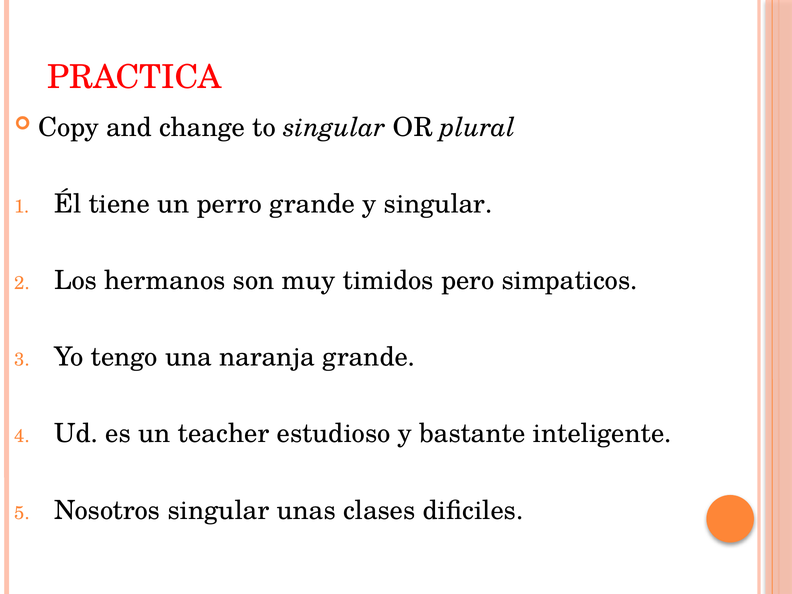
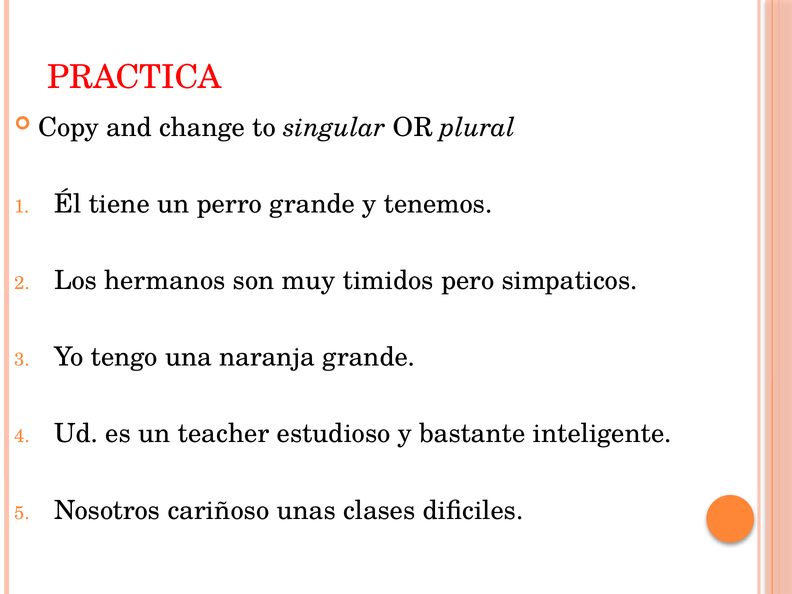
y singular: singular -> tenemos
Nosotros singular: singular -> cariñoso
